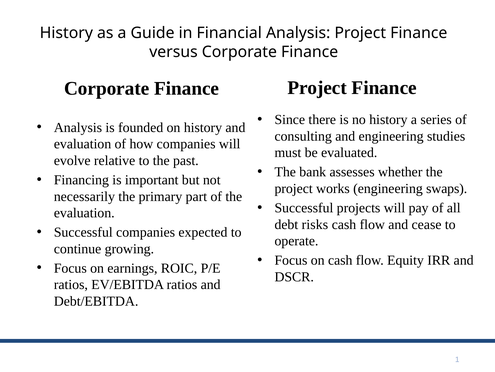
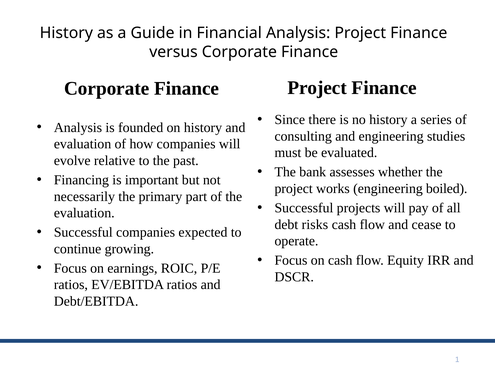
swaps: swaps -> boiled
